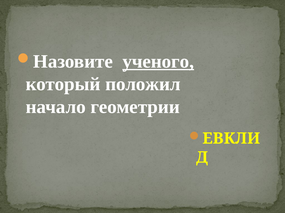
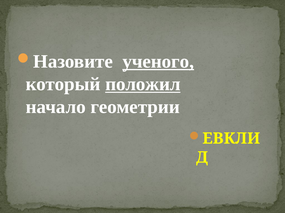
положил underline: none -> present
